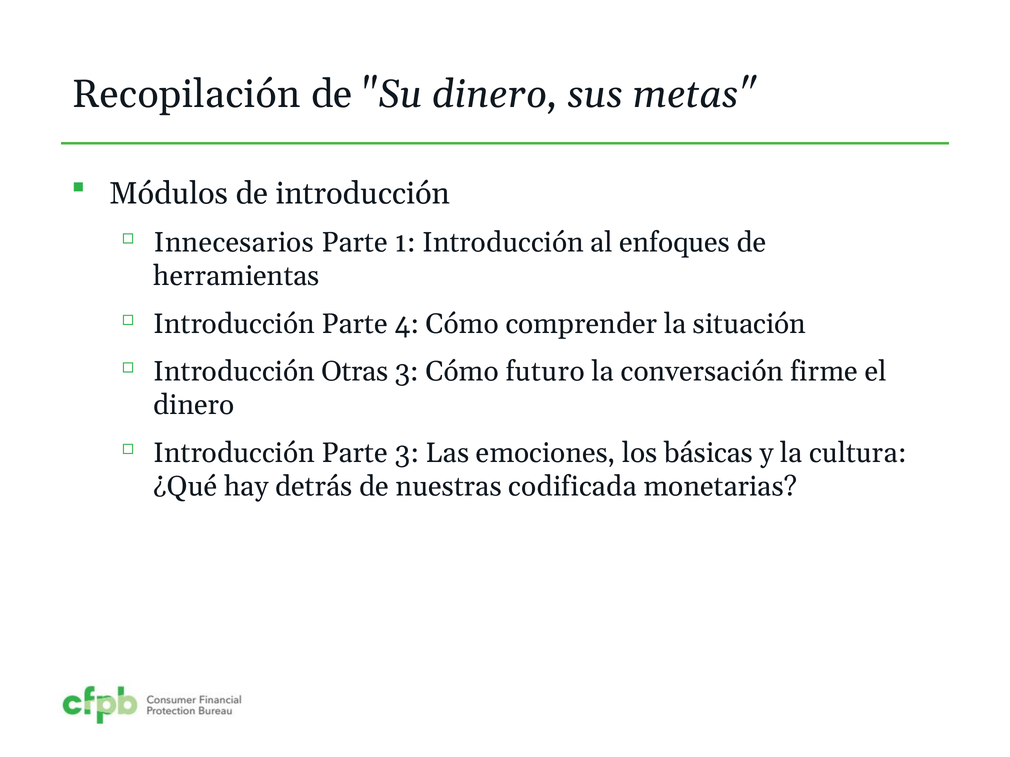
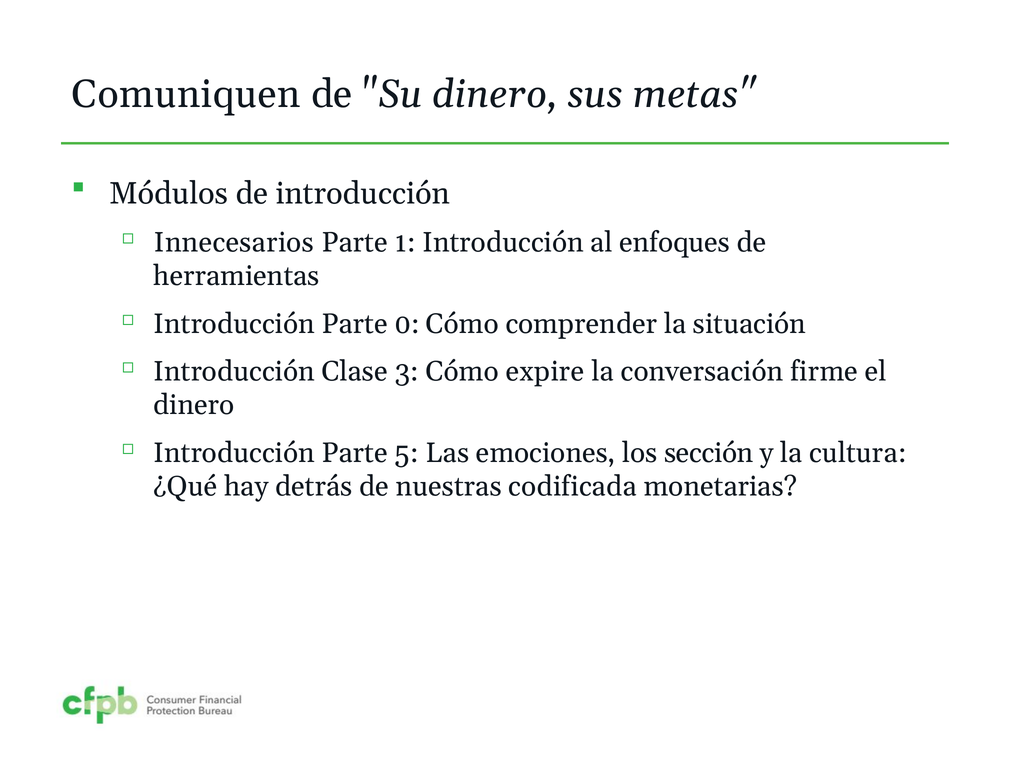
Recopilación: Recopilación -> Comuniquen
4: 4 -> 0
Otras: Otras -> Clase
futuro: futuro -> expire
Parte 3: 3 -> 5
básicas: básicas -> sección
